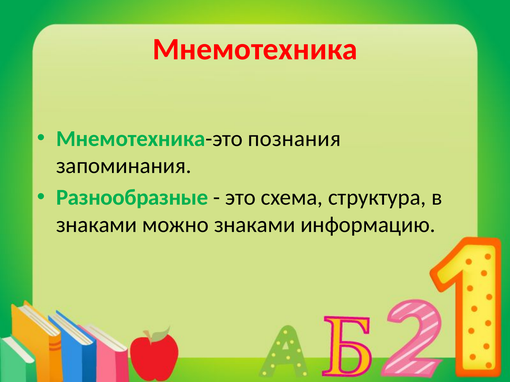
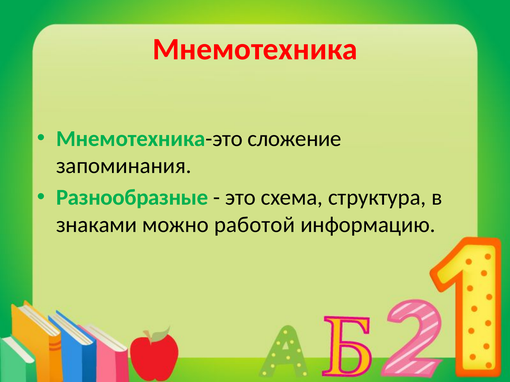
познания: познания -> сложение
можно знаками: знаками -> работой
